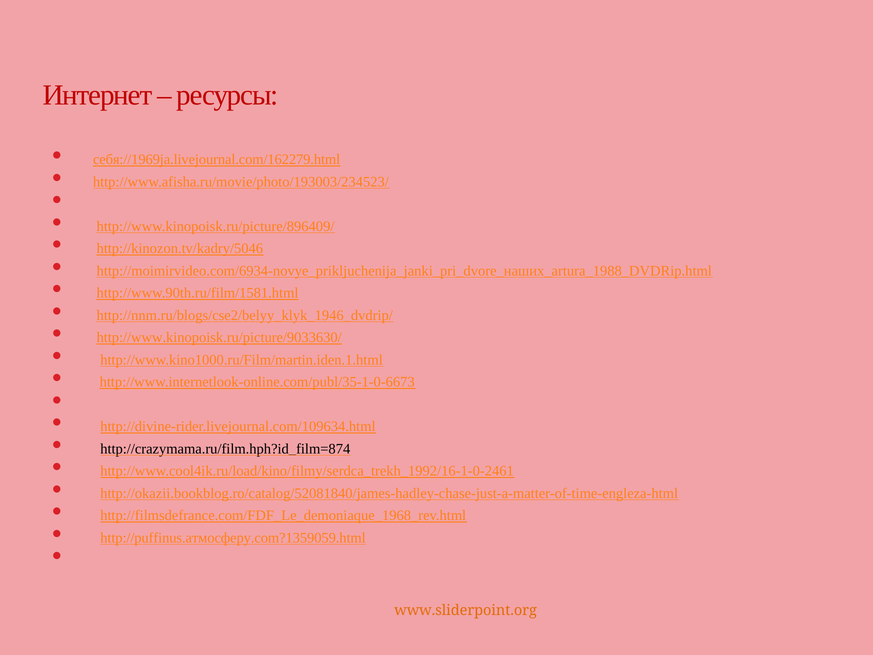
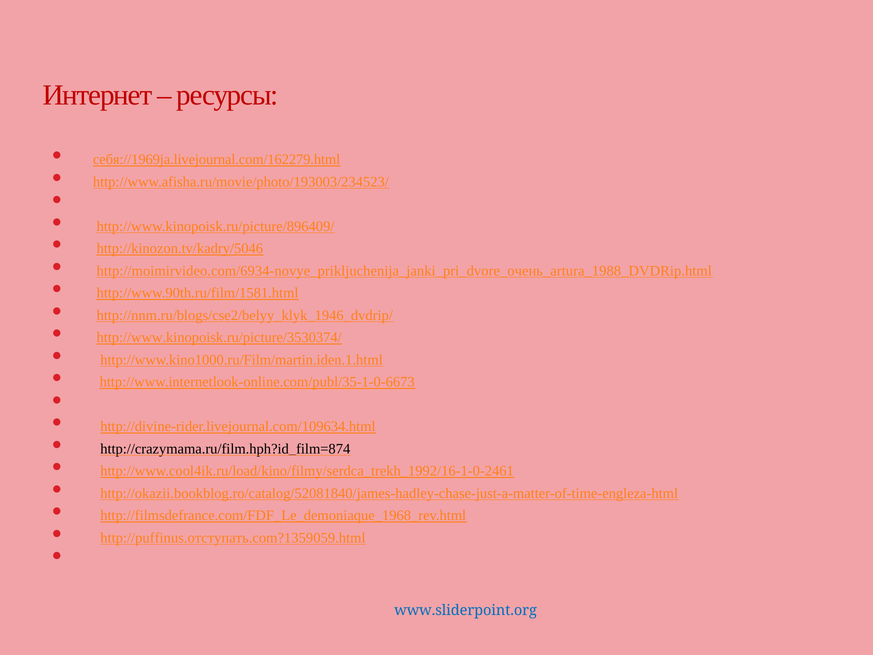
http://moimirvideo.com/6934-novye_prikljuchenija_janki_pri_dvore_наших_artura_1988_DVDRip.html: http://moimirvideo.com/6934-novye_prikljuchenija_janki_pri_dvore_наших_artura_1988_DVDRip.html -> http://moimirvideo.com/6934-novye_prikljuchenija_janki_pri_dvore_очень_artura_1988_DVDRip.html
http://www.kinopoisk.ru/picture/9033630/: http://www.kinopoisk.ru/picture/9033630/ -> http://www.kinopoisk.ru/picture/3530374/
http://puffinus.атмосферу.com?1359059.html: http://puffinus.атмосферу.com?1359059.html -> http://puffinus.отступать.com?1359059.html
www.sliderpoint.org colour: orange -> blue
